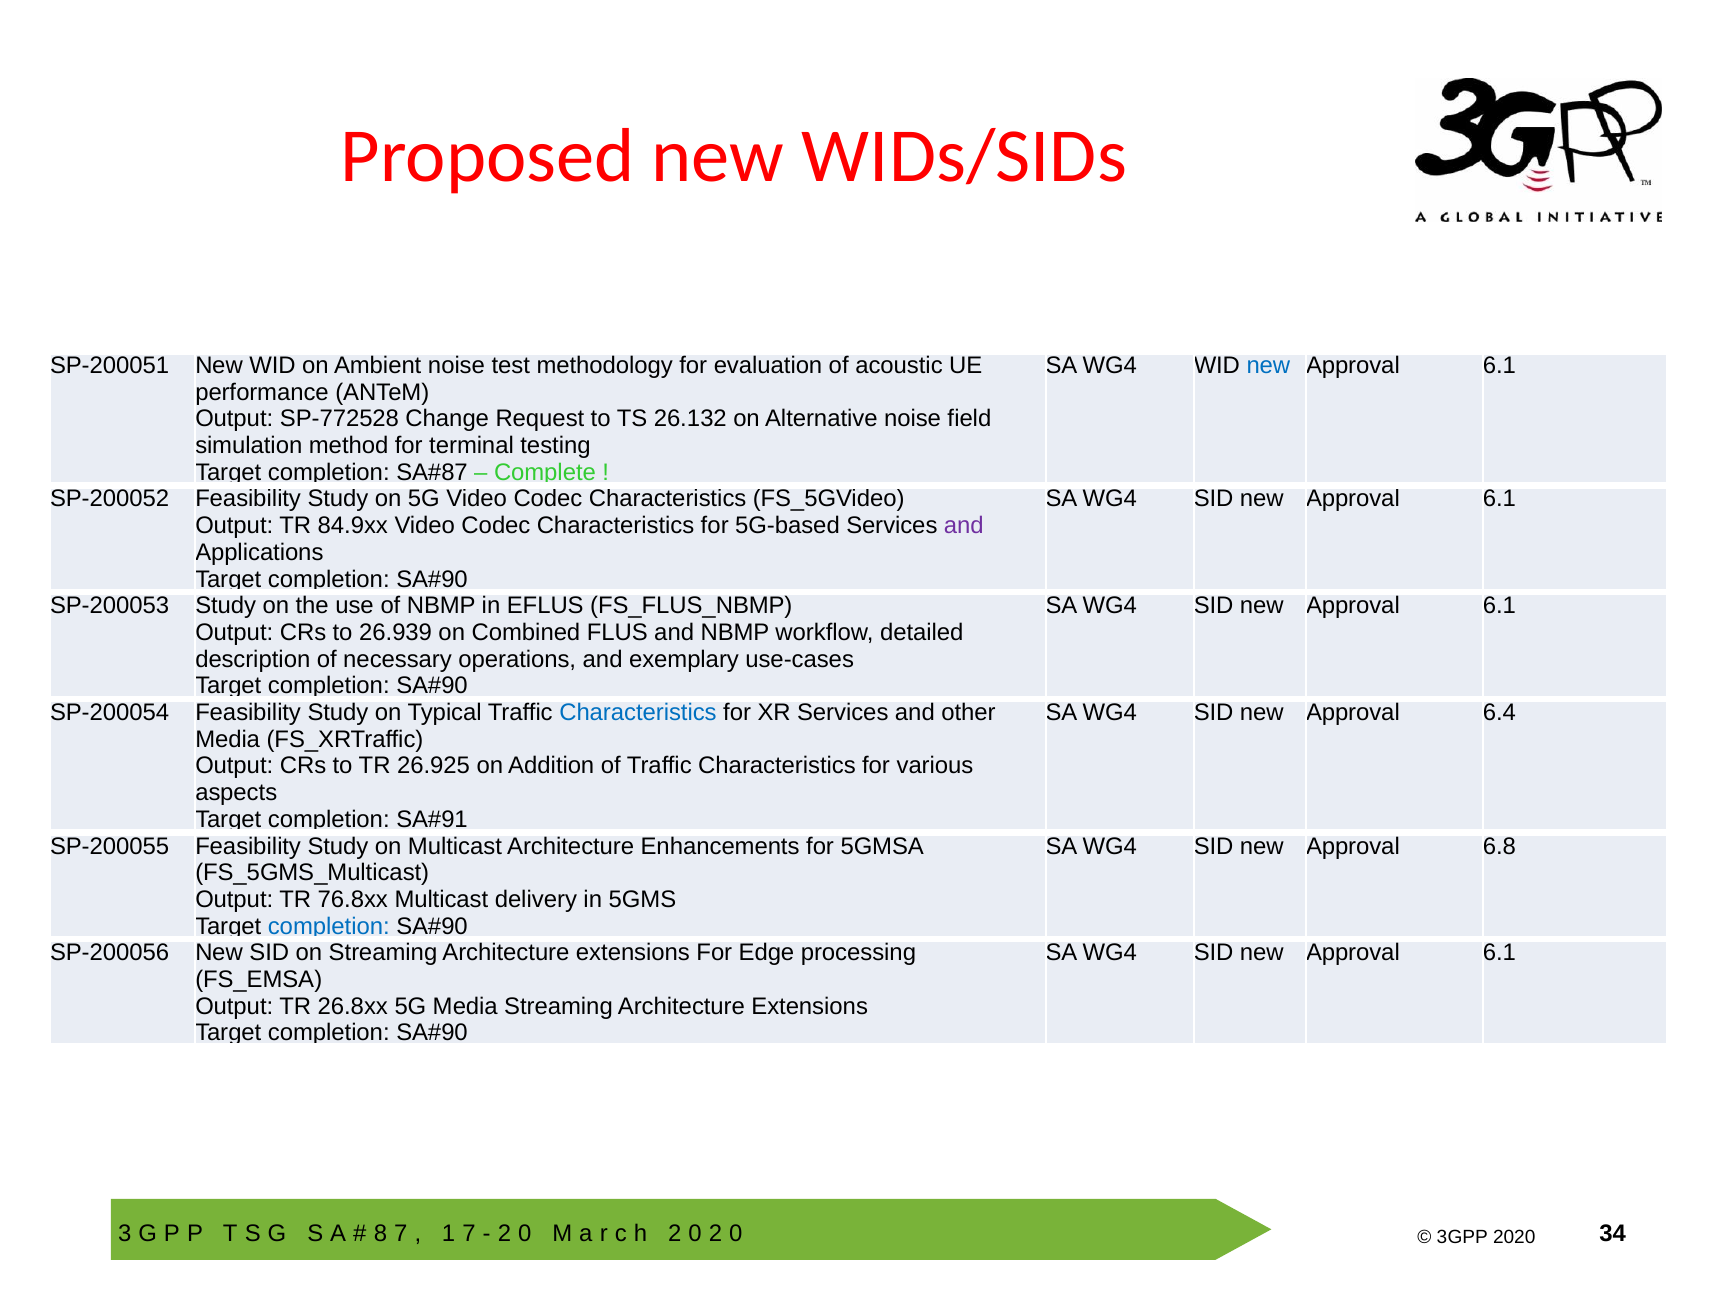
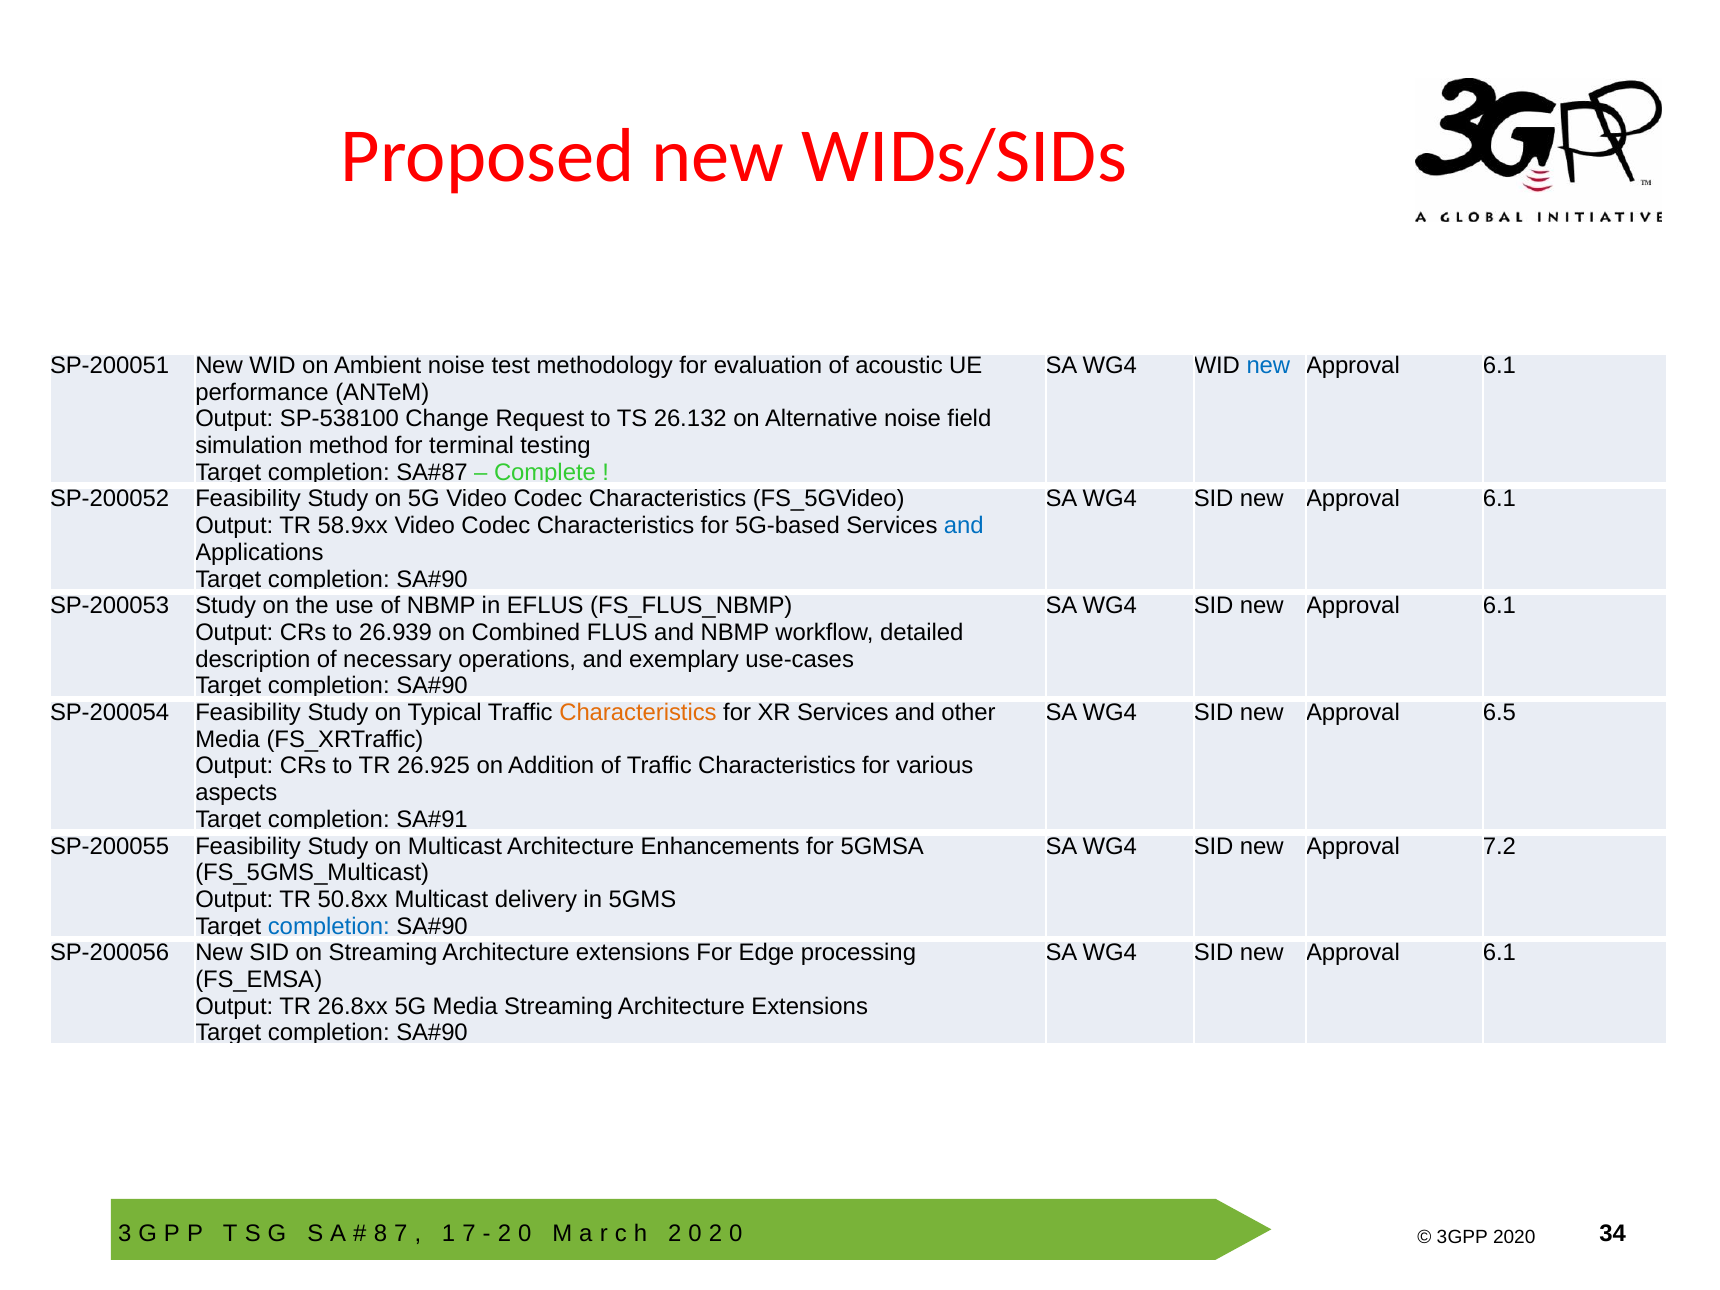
SP-772528: SP-772528 -> SP-538100
84.9xx: 84.9xx -> 58.9xx
and at (964, 526) colour: purple -> blue
Characteristics at (638, 713) colour: blue -> orange
6.4: 6.4 -> 6.5
6.8: 6.8 -> 7.2
76.8xx: 76.8xx -> 50.8xx
